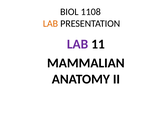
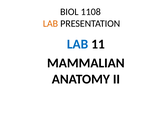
LAB at (78, 44) colour: purple -> blue
